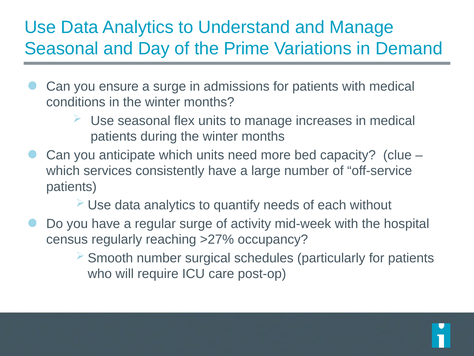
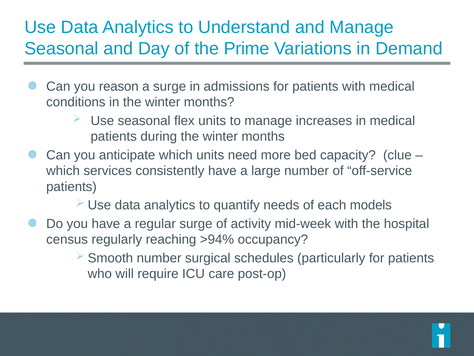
ensure: ensure -> reason
without: without -> models
>27%: >27% -> >94%
